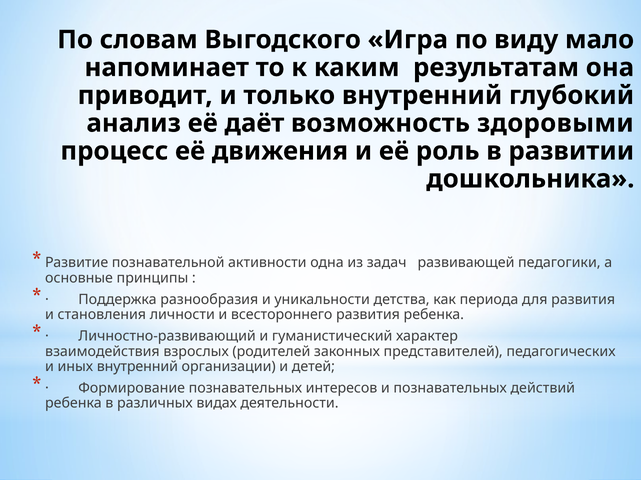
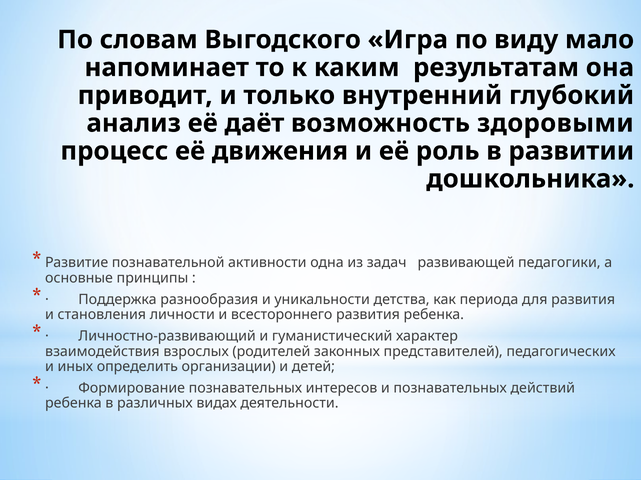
иных внутренний: внутренний -> определить
